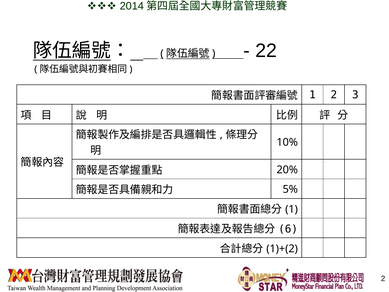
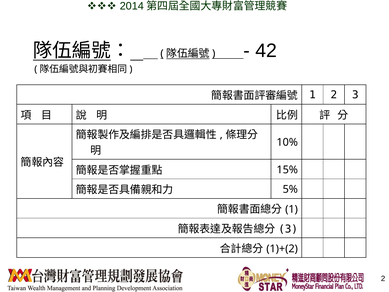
22: 22 -> 42
20%: 20% -> 15%
6 at (288, 229): 6 -> 3
